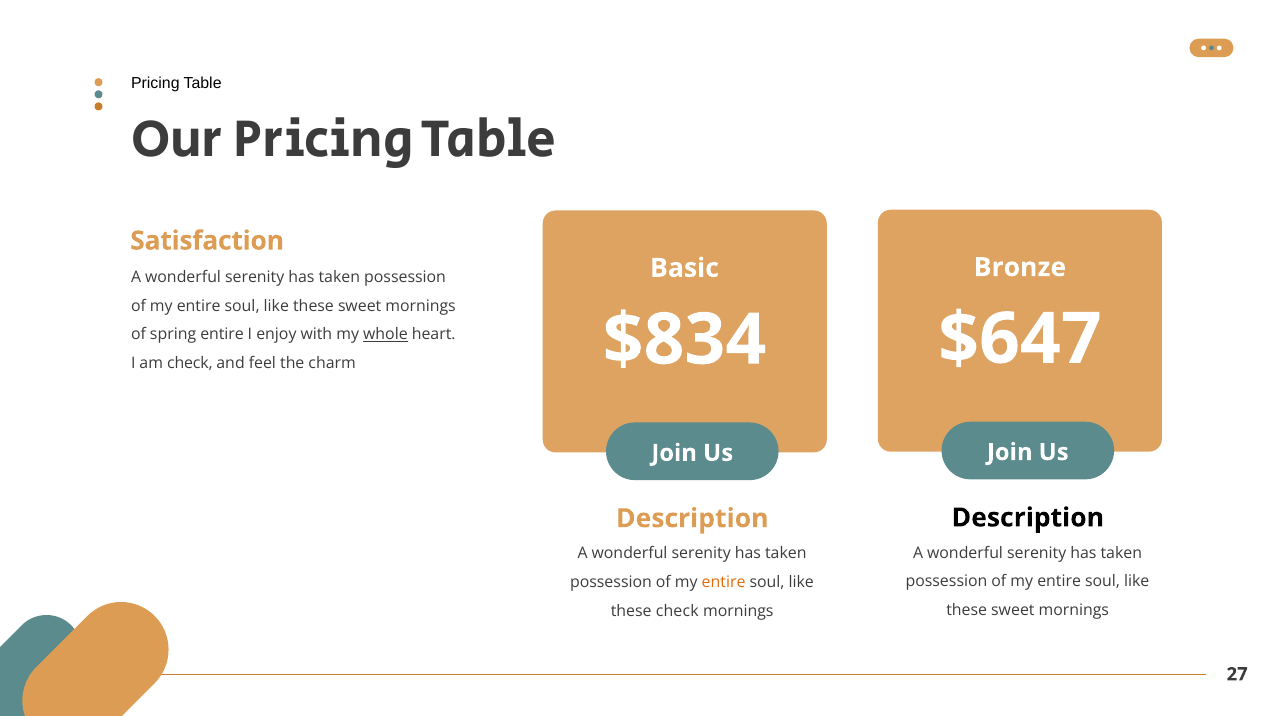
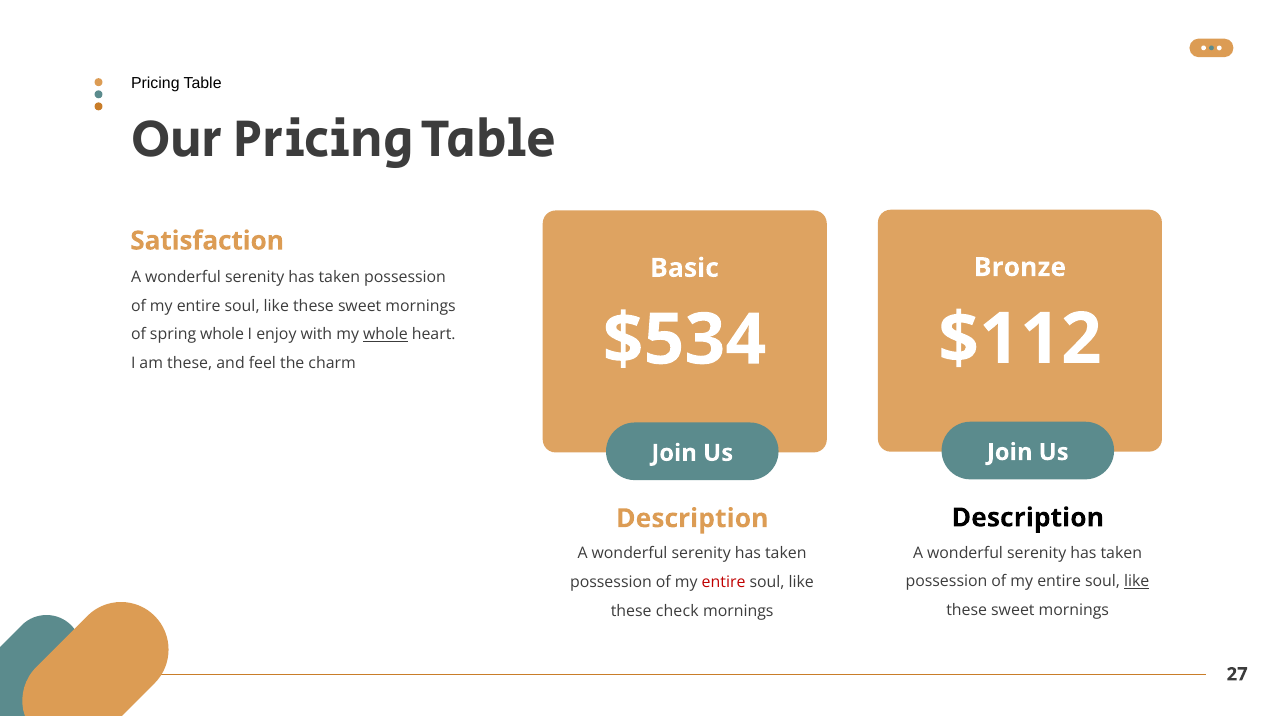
$647: $647 -> $112
$834: $834 -> $534
spring entire: entire -> whole
am check: check -> these
like at (1137, 581) underline: none -> present
entire at (724, 582) colour: orange -> red
